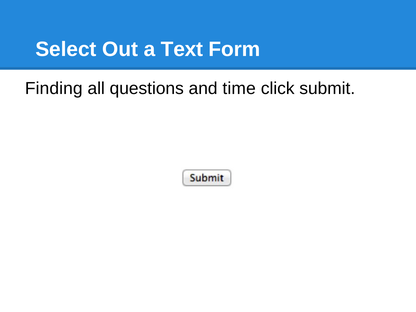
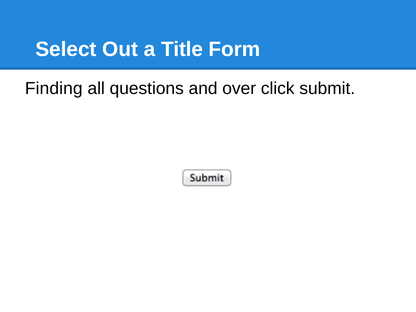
Text: Text -> Title
time: time -> over
